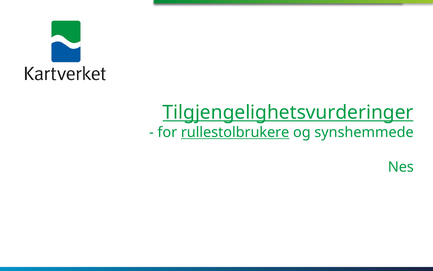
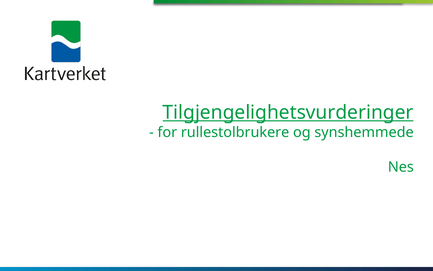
rullestolbrukere underline: present -> none
